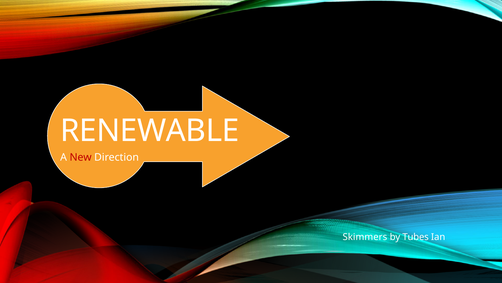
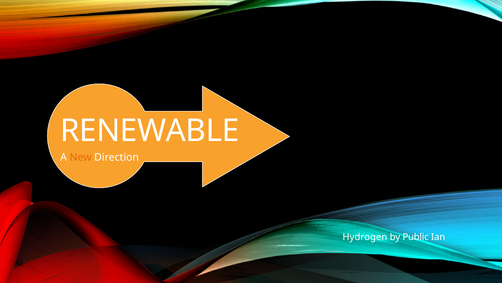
New colour: red -> orange
Skimmers: Skimmers -> Hydrogen
Tubes: Tubes -> Public
